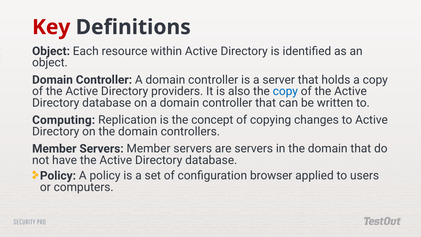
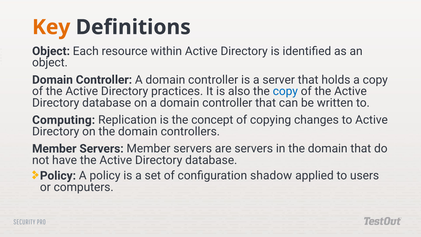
Key colour: red -> orange
providers: providers -> practices
browser: browser -> shadow
